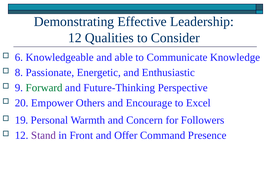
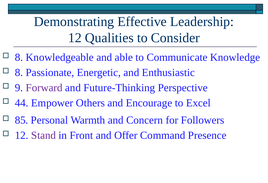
6 at (19, 57): 6 -> 8
Forward colour: green -> purple
20: 20 -> 44
19: 19 -> 85
